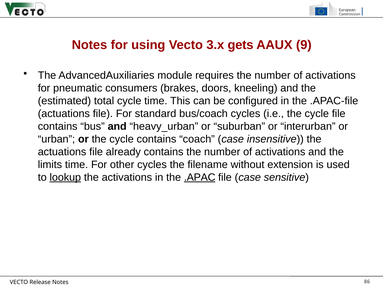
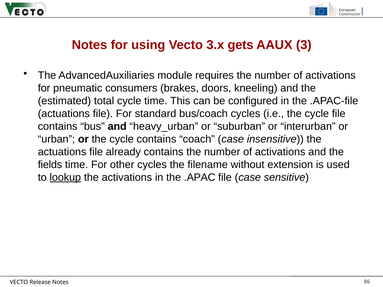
9: 9 -> 3
limits: limits -> fields
.APAC underline: present -> none
